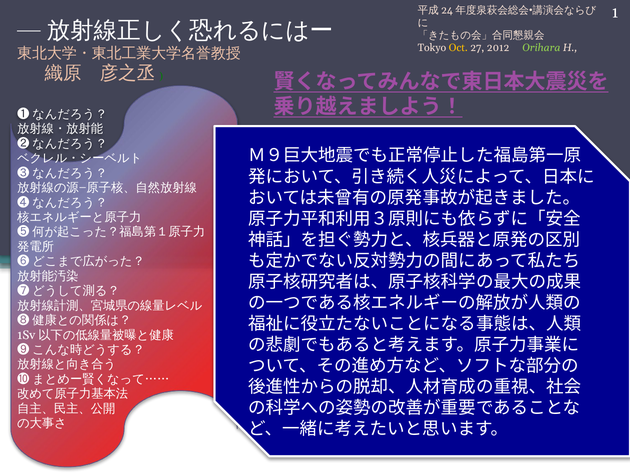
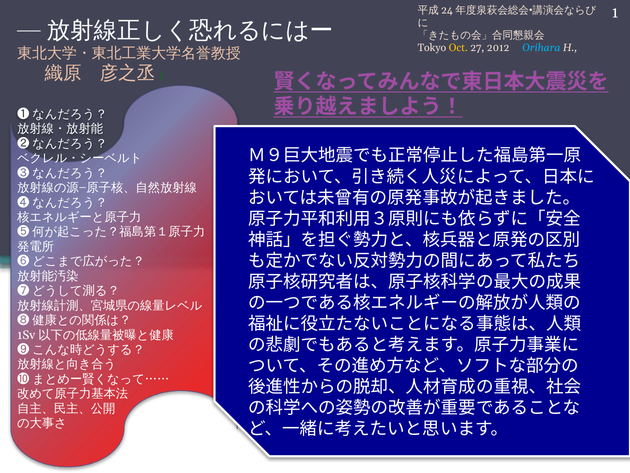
Orihara colour: light green -> light blue
